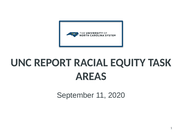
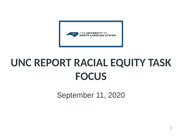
AREAS: AREAS -> FOCUS
